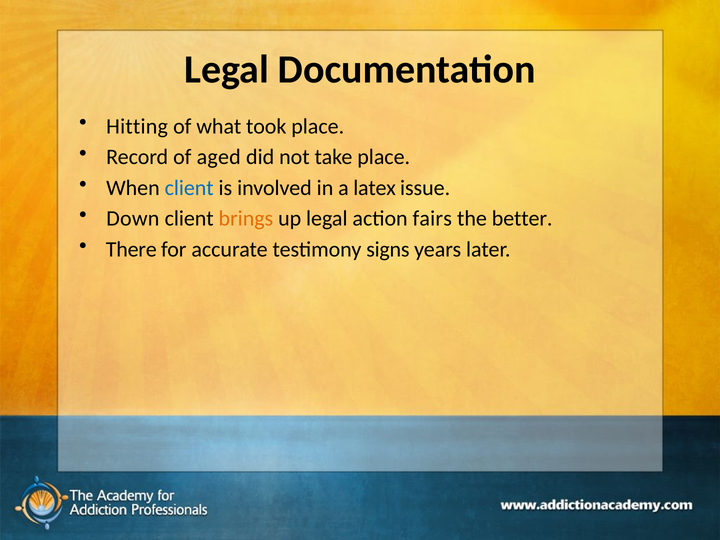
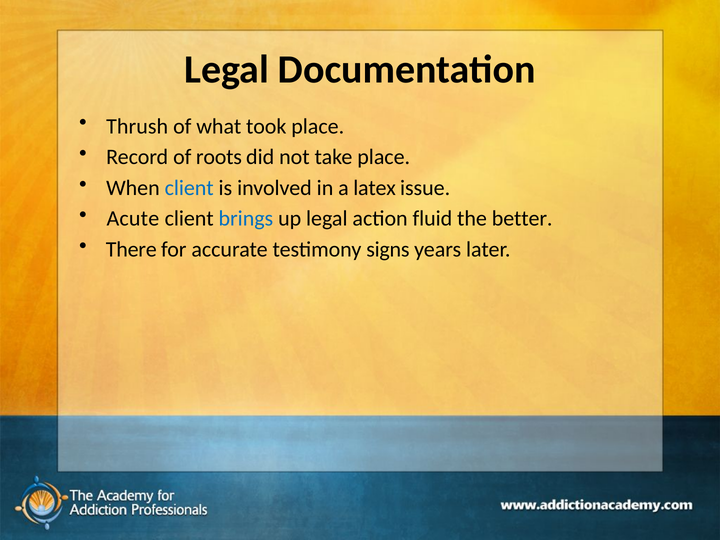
Hitting: Hitting -> Thrush
aged: aged -> roots
Down: Down -> Acute
brings colour: orange -> blue
fairs: fairs -> fluid
